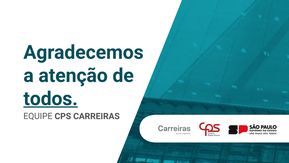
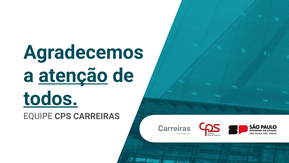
atenção underline: none -> present
